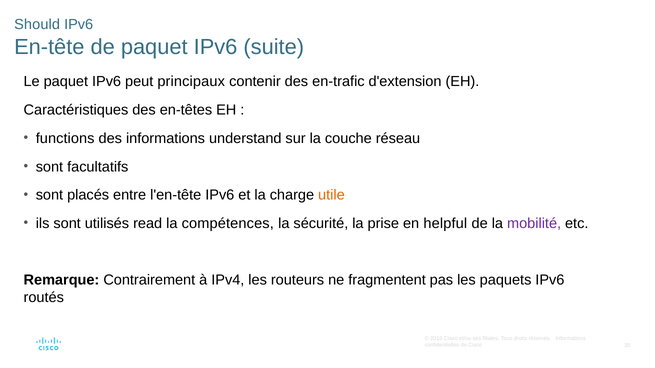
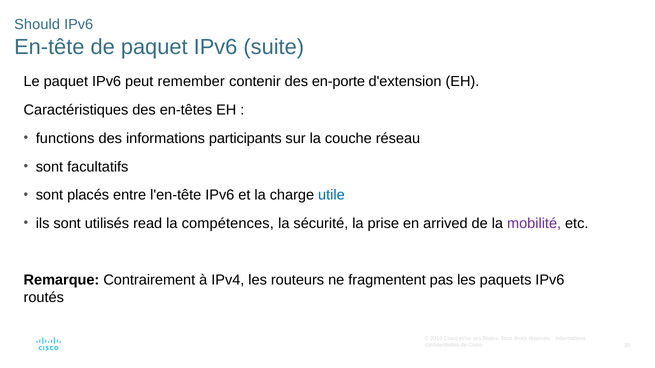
principaux: principaux -> remember
en-trafic: en-trafic -> en-porte
understand: understand -> participants
utile colour: orange -> blue
helpful: helpful -> arrived
